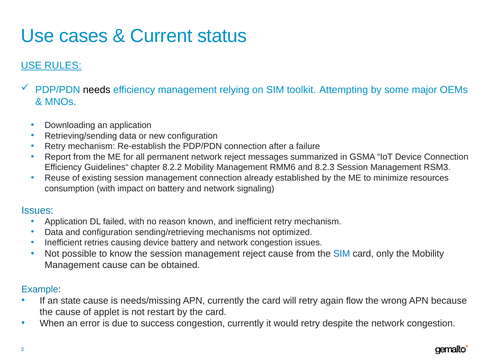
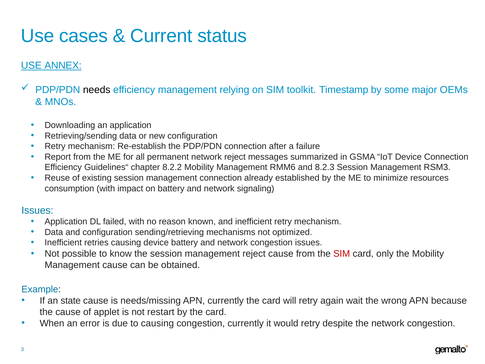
RULES: RULES -> ANNEX
Attempting: Attempting -> Timestamp
SIM at (342, 253) colour: blue -> red
flow: flow -> wait
to success: success -> causing
